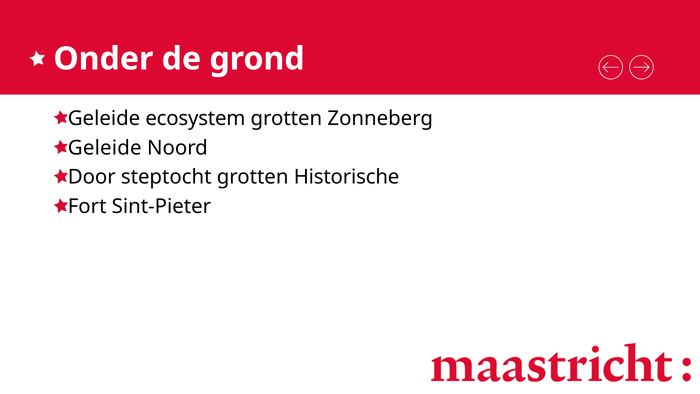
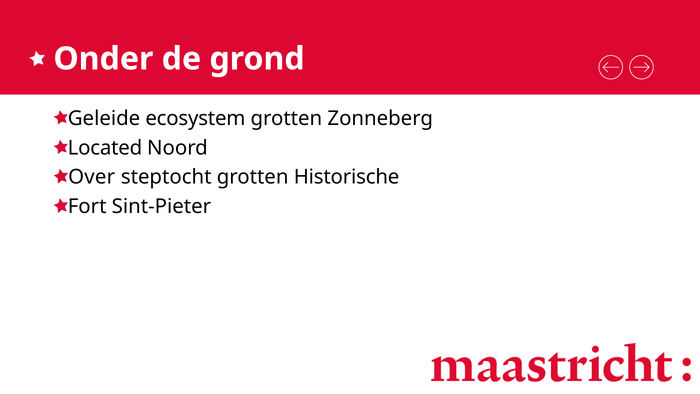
Geleide at (105, 148): Geleide -> Located
Door: Door -> Over
